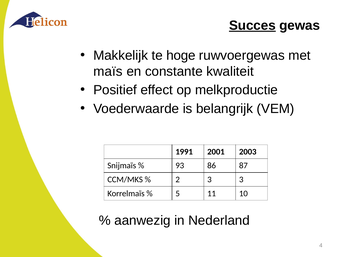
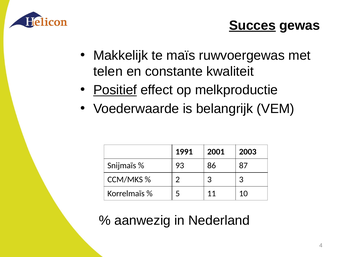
hoge: hoge -> maïs
maïs: maïs -> telen
Positief underline: none -> present
